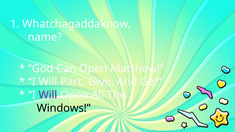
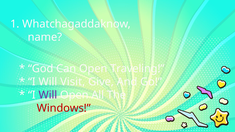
Matthew: Matthew -> Traveling
Part: Part -> Visit
Windows colour: black -> red
